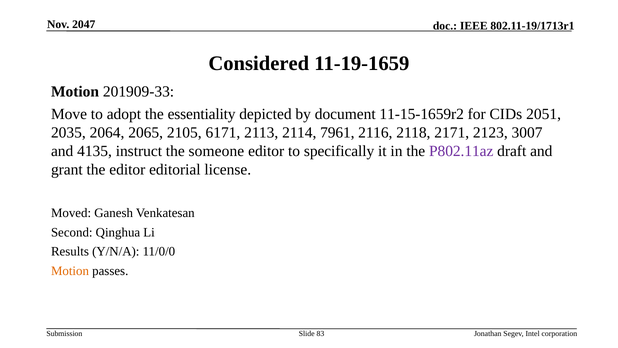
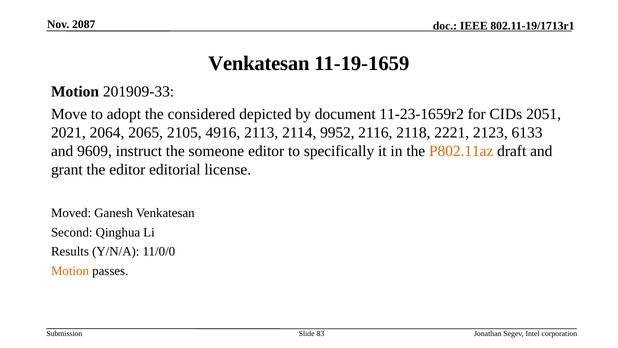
2047: 2047 -> 2087
Considered at (259, 63): Considered -> Venkatesan
essentiality: essentiality -> considered
11-15-1659r2: 11-15-1659r2 -> 11-23-1659r2
2035: 2035 -> 2021
6171: 6171 -> 4916
7961: 7961 -> 9952
2171: 2171 -> 2221
3007: 3007 -> 6133
4135: 4135 -> 9609
P802.11az colour: purple -> orange
